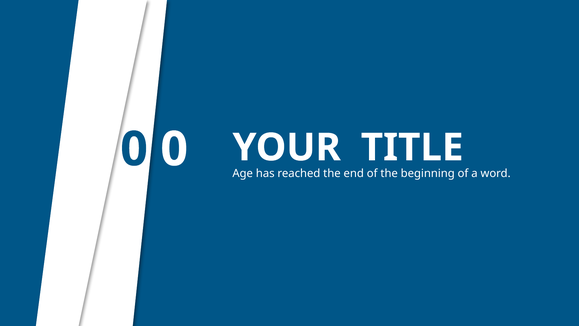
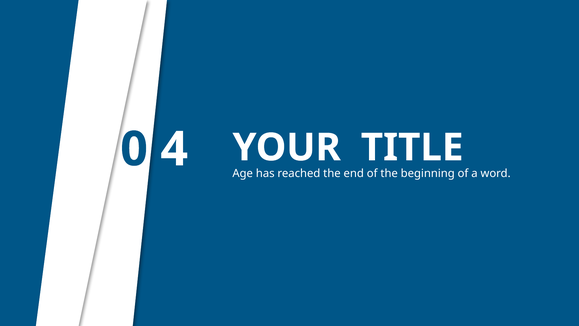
0 0: 0 -> 4
